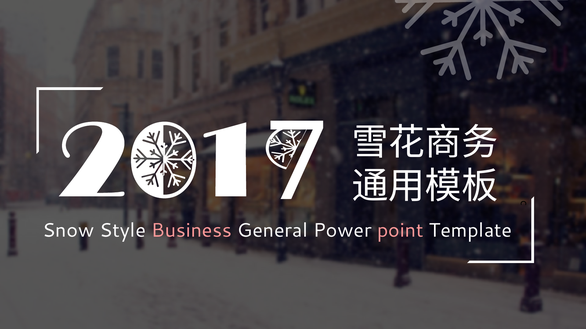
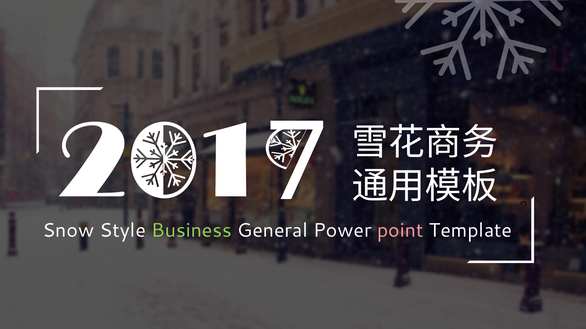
Business colour: pink -> light green
